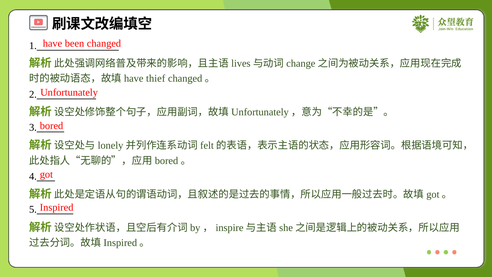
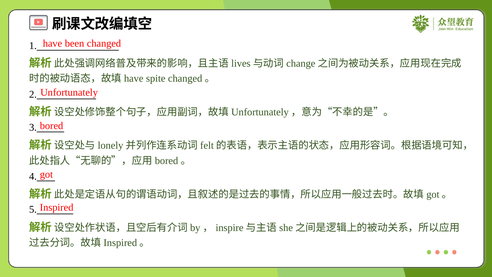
thief: thief -> spite
